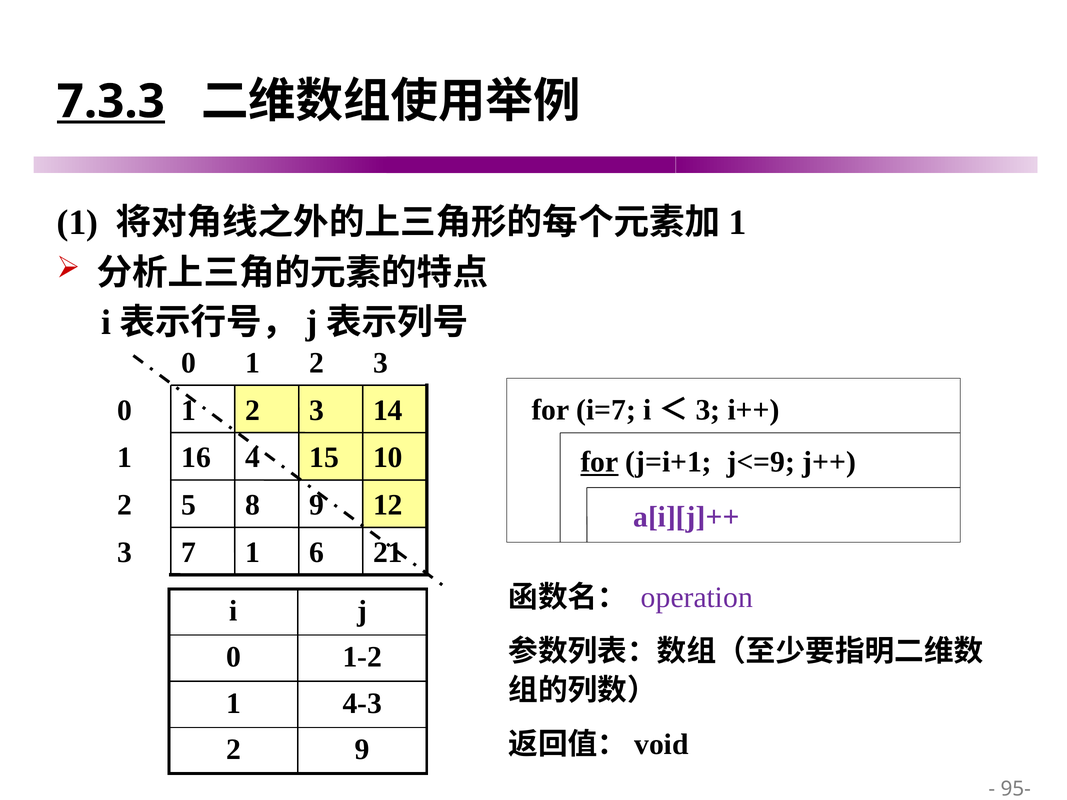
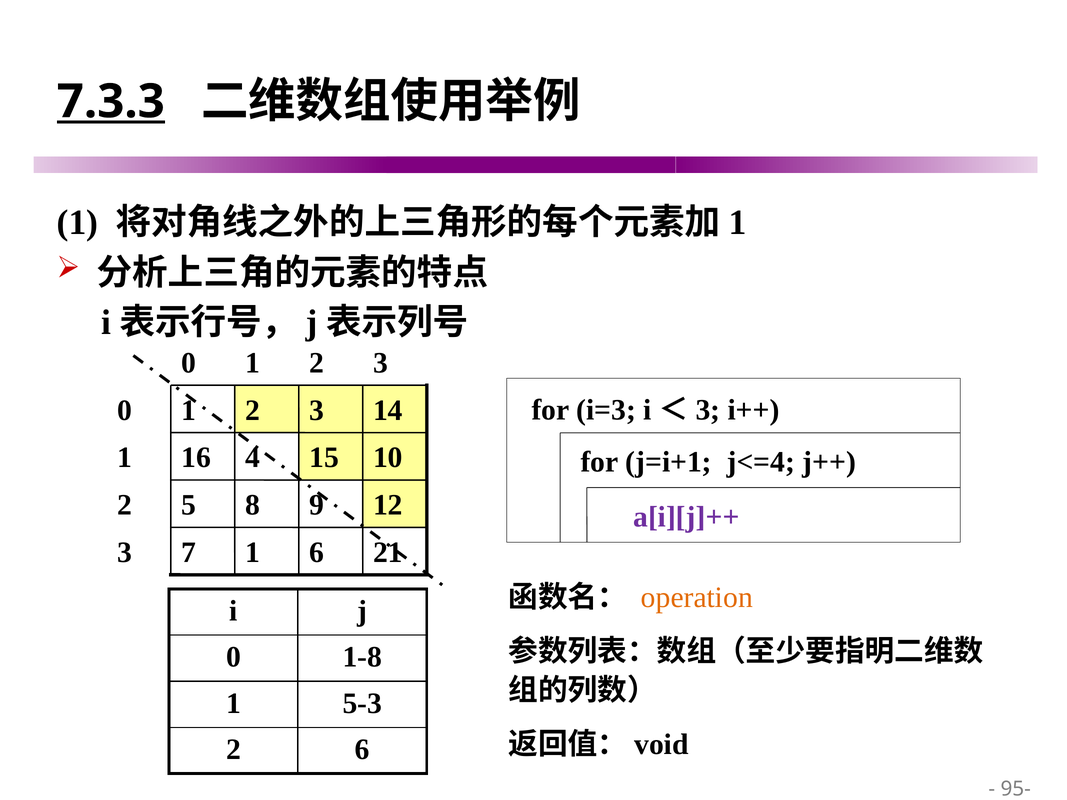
i=7: i=7 -> i=3
for at (600, 462) underline: present -> none
j<=9: j<=9 -> j<=4
operation colour: purple -> orange
1-2: 1-2 -> 1-8
4-3: 4-3 -> 5-3
2 9: 9 -> 6
